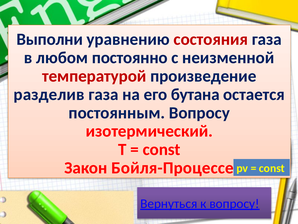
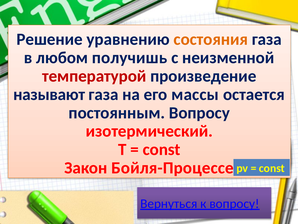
Выполни: Выполни -> Решение
состояния colour: red -> orange
постоянно: постоянно -> получишь
разделив: разделив -> называют
бутана: бутана -> массы
